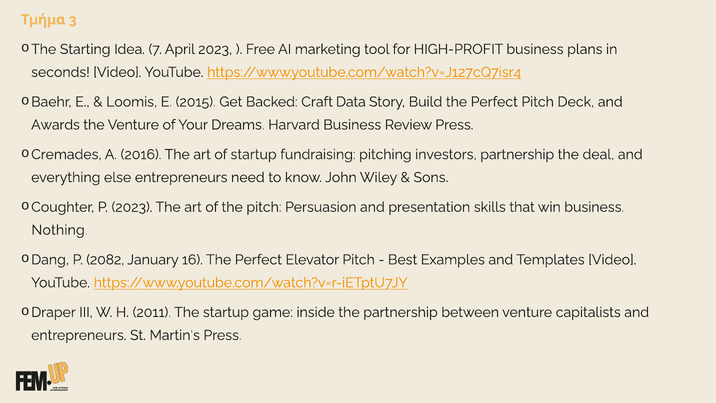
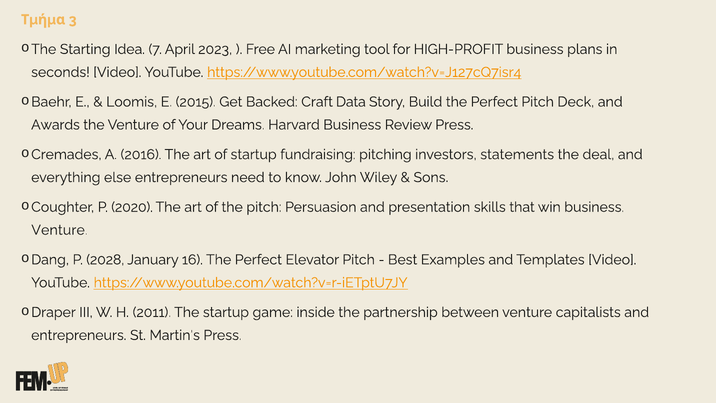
investors partnership: partnership -> statements
P 2023: 2023 -> 2020
Nothing at (59, 230): Nothing -> Venture
2082: 2082 -> 2028
